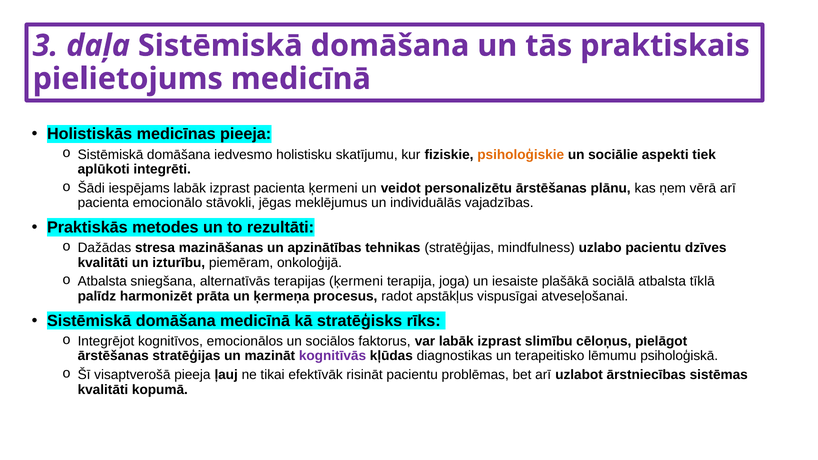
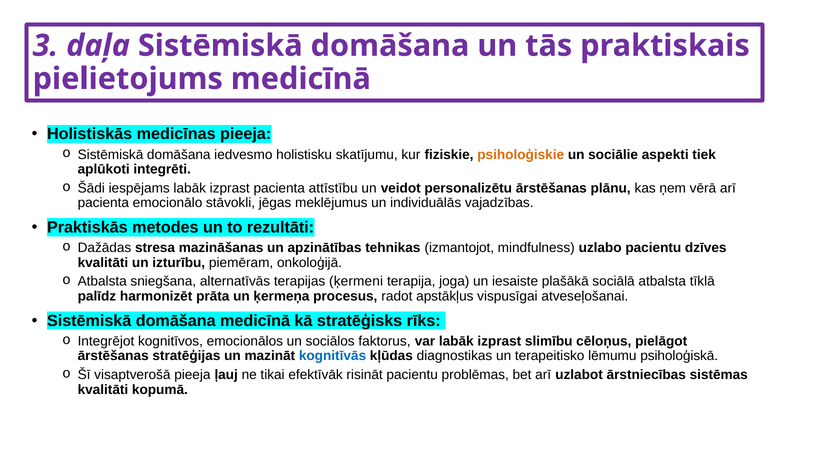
pacienta ķermeni: ķermeni -> attīstību
tehnikas stratēģijas: stratēģijas -> izmantojot
kognitīvās colour: purple -> blue
